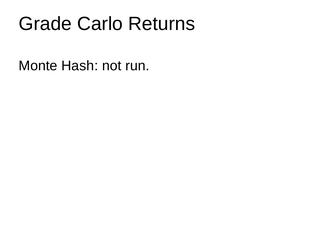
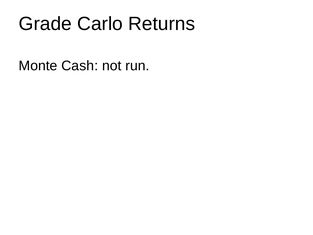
Hash: Hash -> Cash
